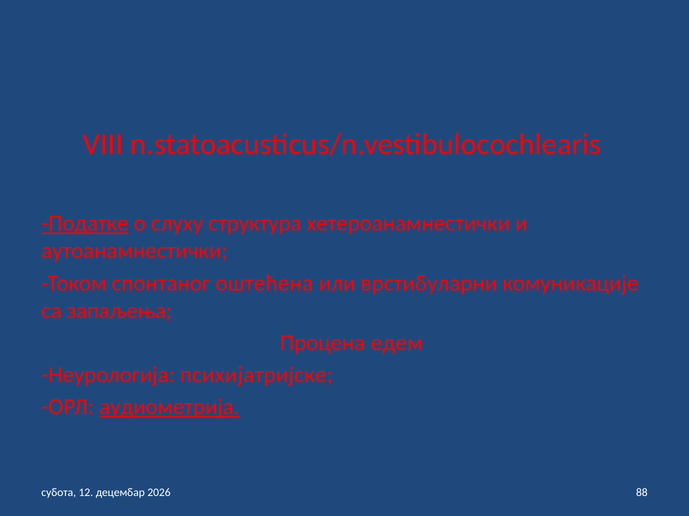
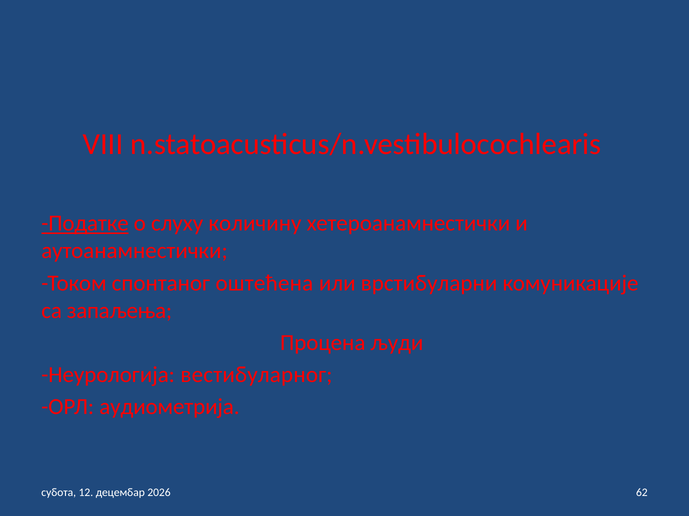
структура: структура -> количину
едем: едем -> људи
психијатријске: психијатријске -> вестибуларног
аудиометрија underline: present -> none
88: 88 -> 62
